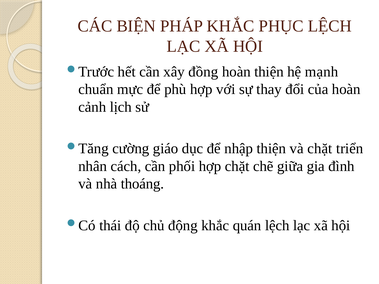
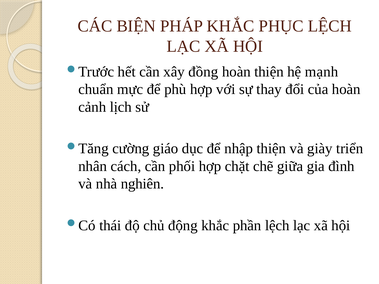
và chặt: chặt -> giày
thoáng: thoáng -> nghiên
quán: quán -> phần
